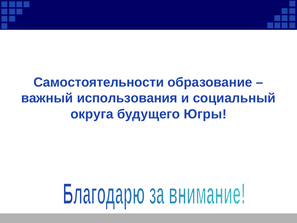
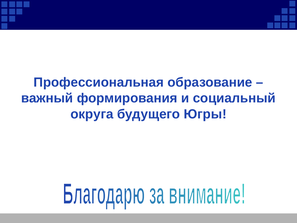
Самостоятельности: Самостоятельности -> Профессиональная
использования: использования -> формирования
